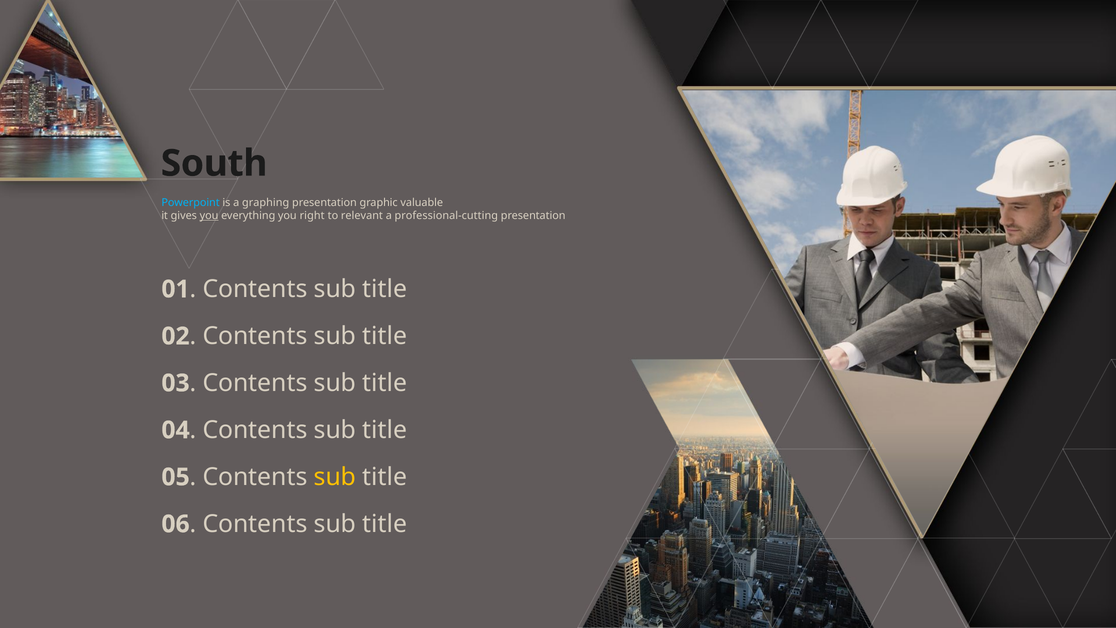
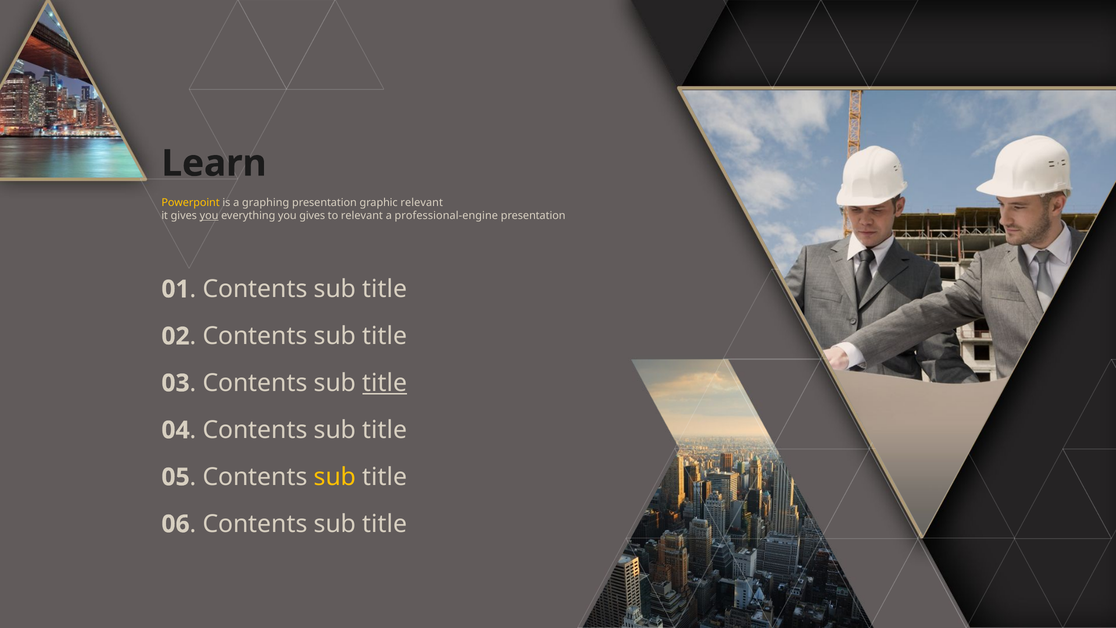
South: South -> Learn
Powerpoint colour: light blue -> yellow
graphic valuable: valuable -> relevant
you right: right -> gives
professional-cutting: professional-cutting -> professional-engine
title at (385, 383) underline: none -> present
